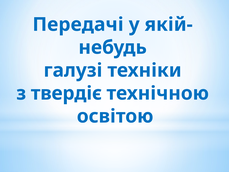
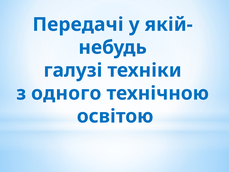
твердіє: твердіє -> одного
